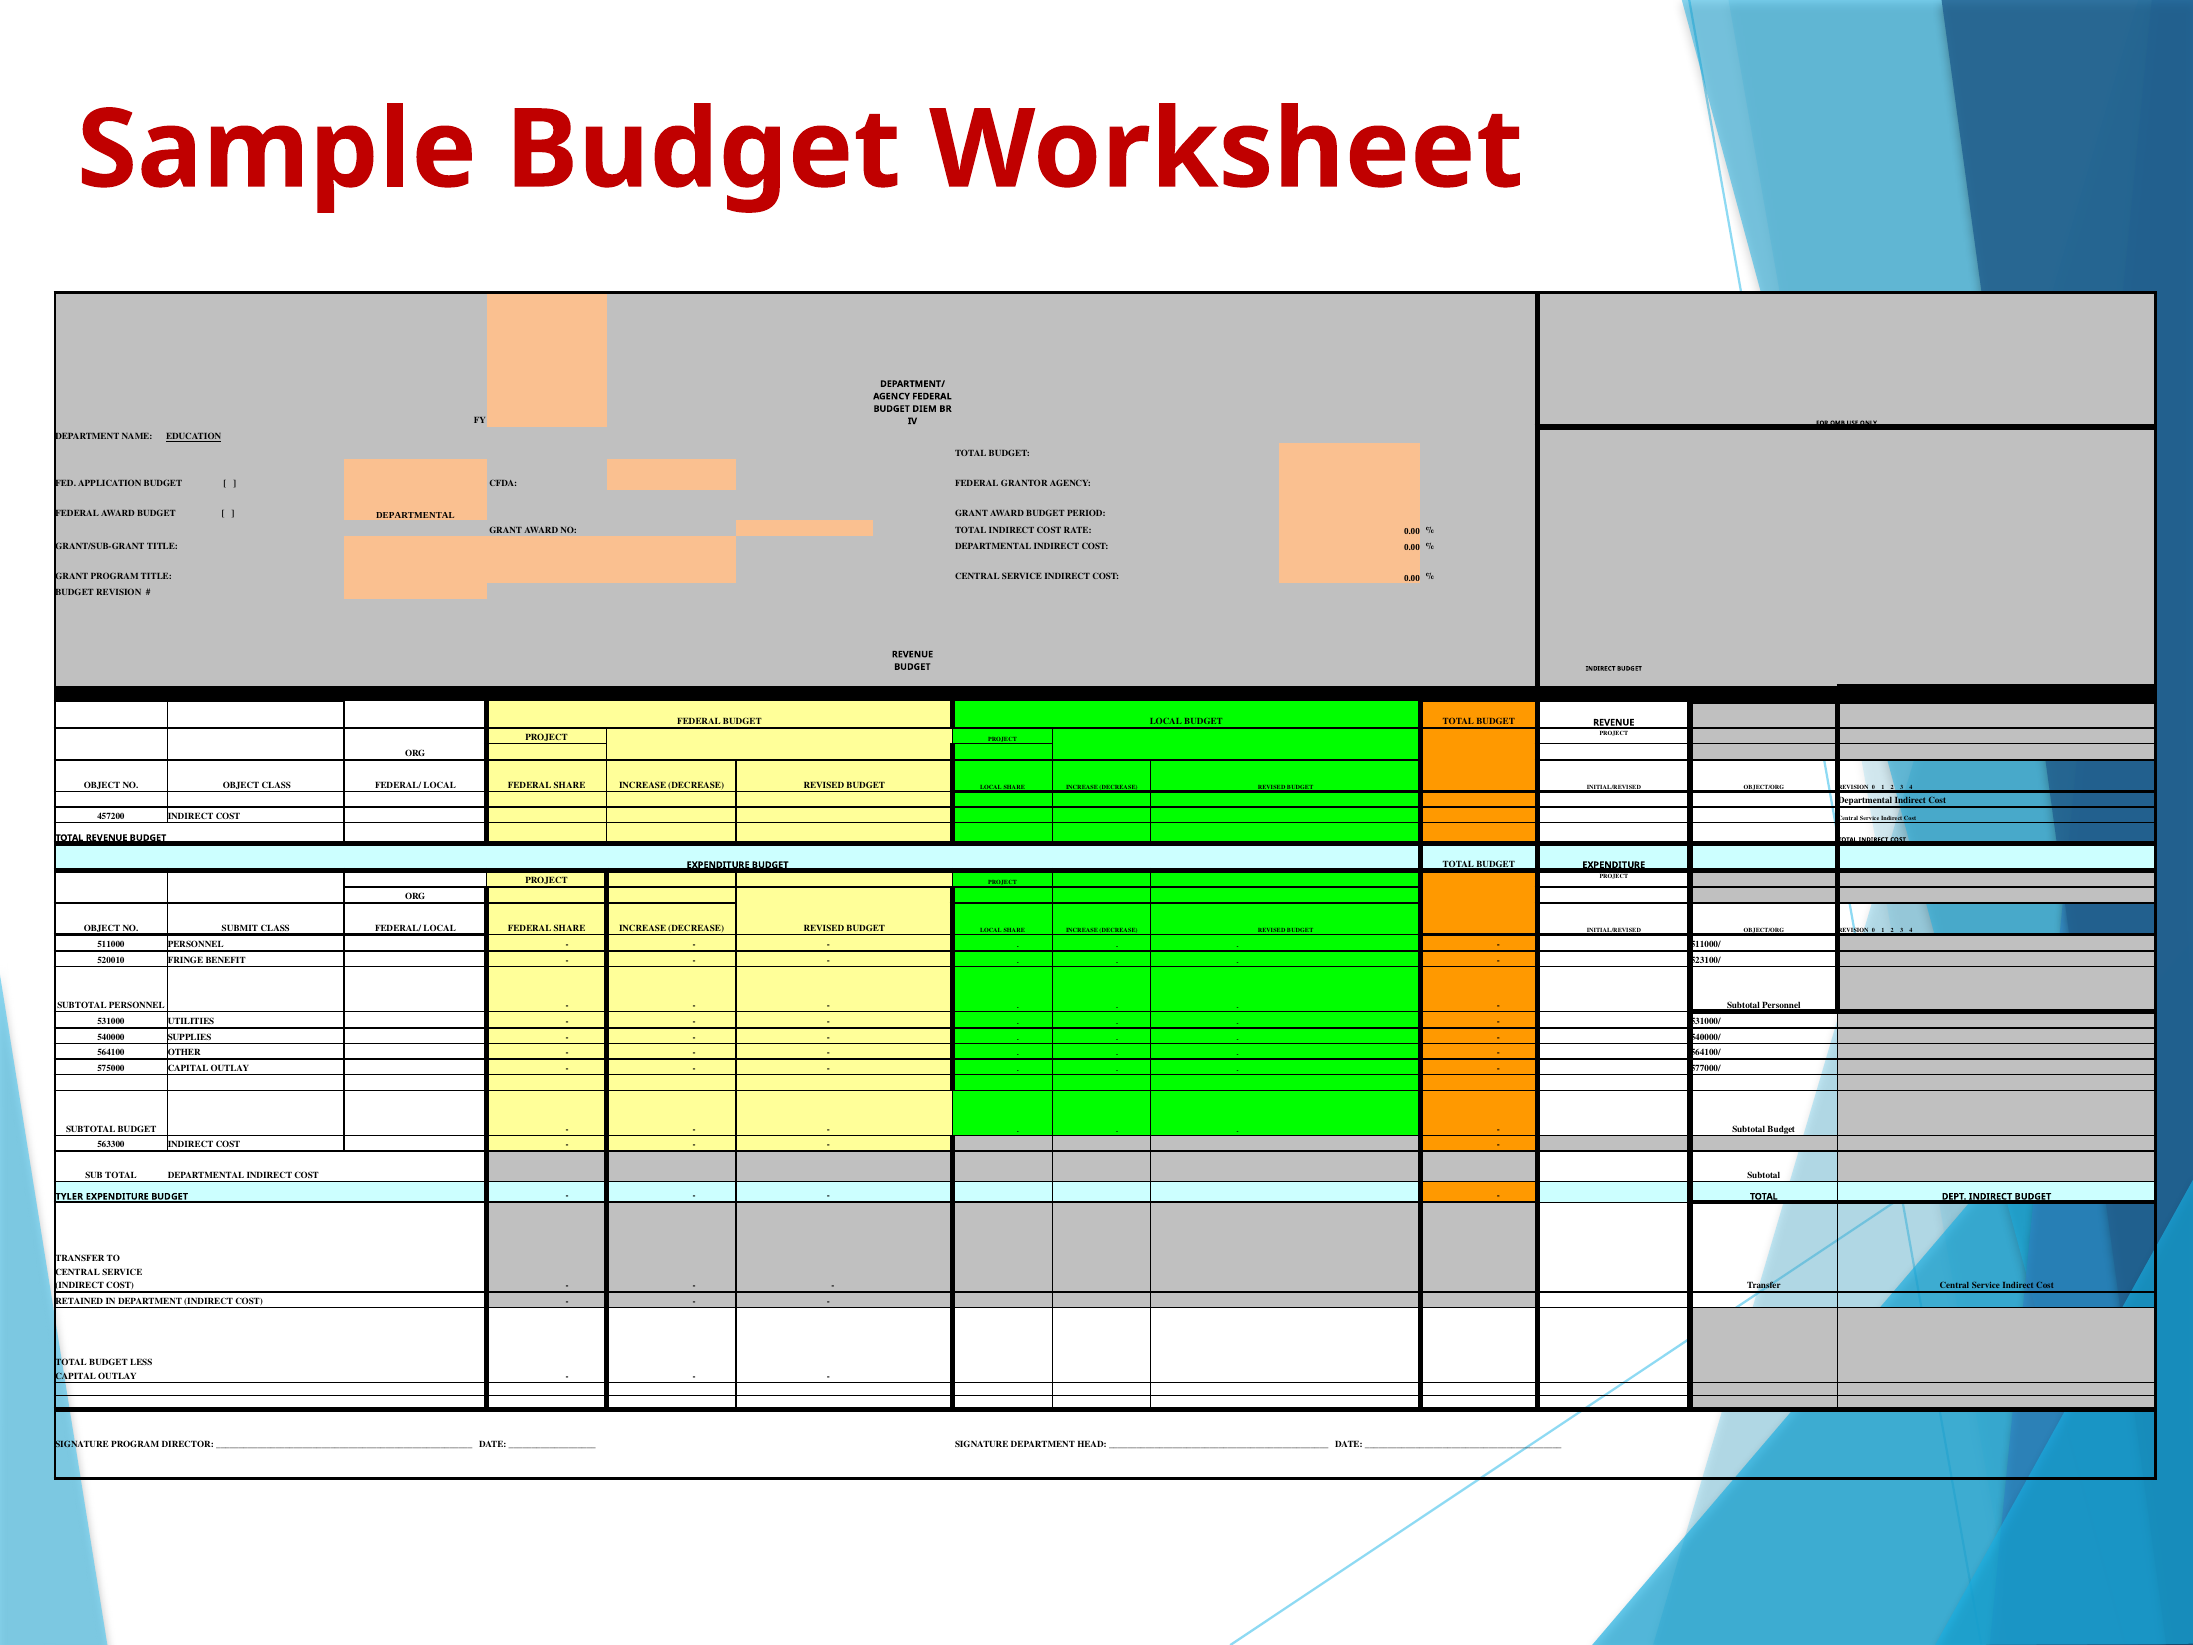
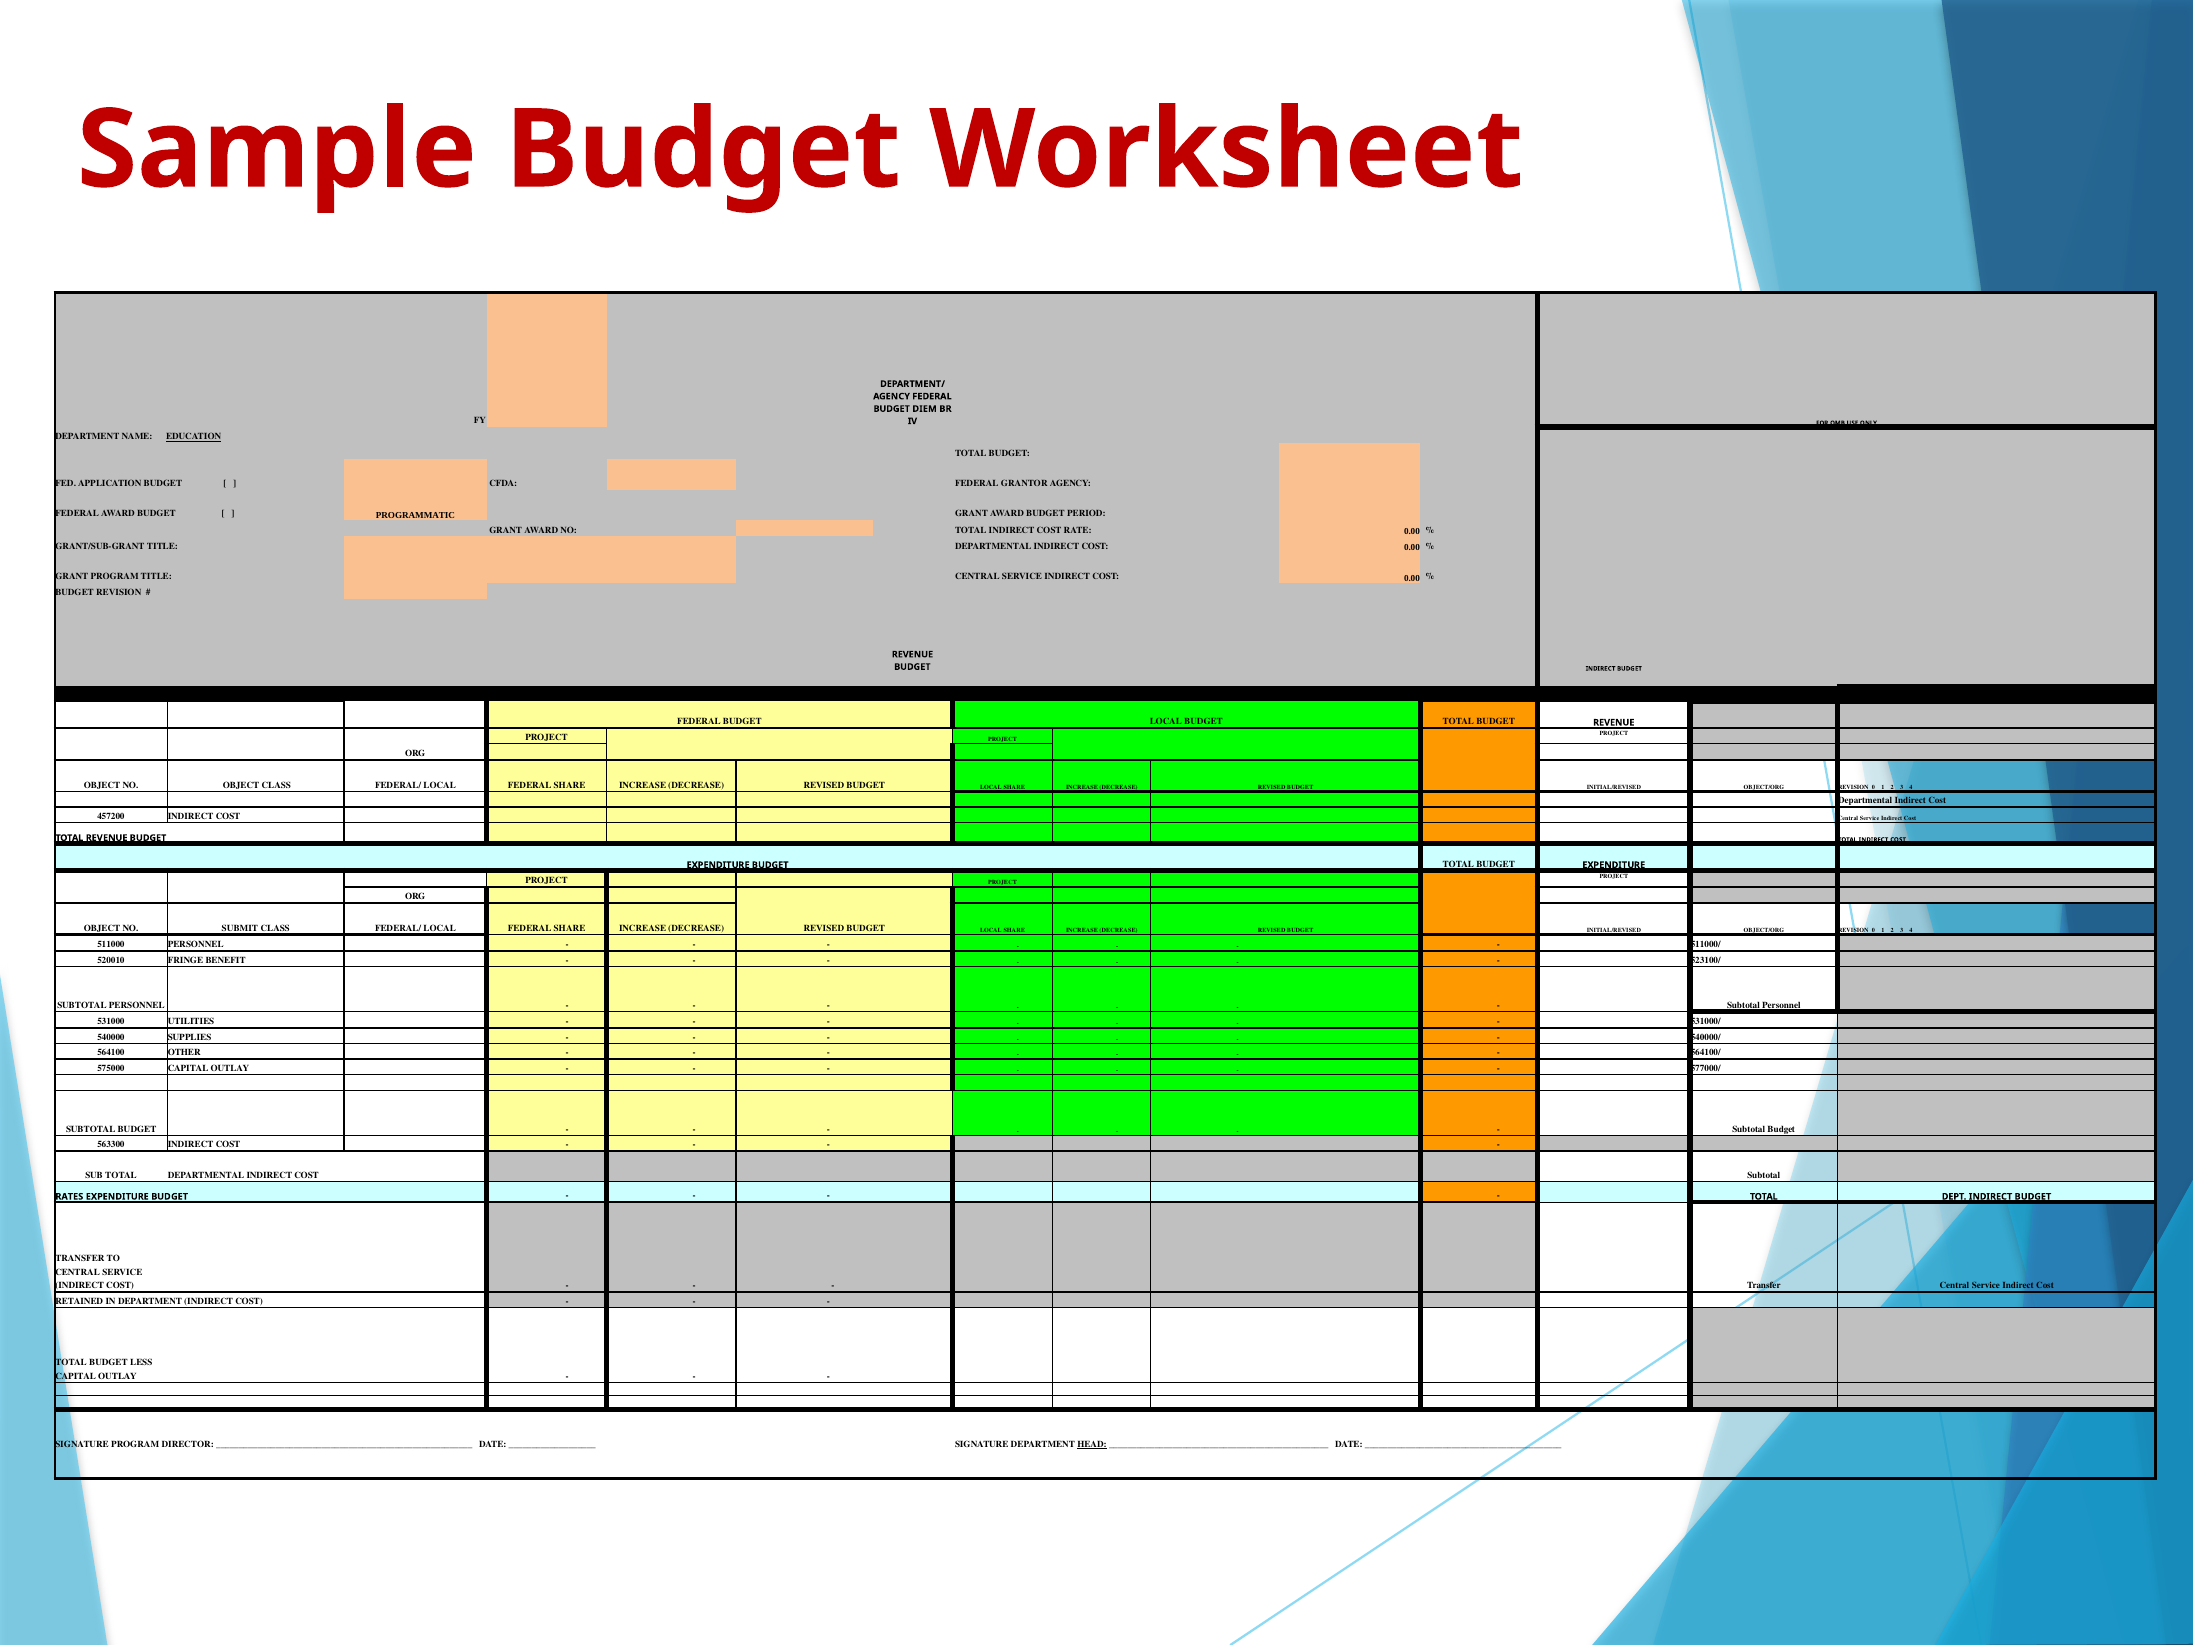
DEPARTMENTAL at (415, 515): DEPARTMENTAL -> PROGRAMMATIC
TYLER: TYLER -> RATES
HEAD underline: none -> present
